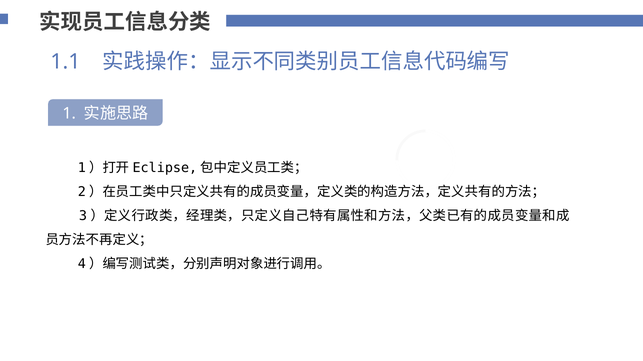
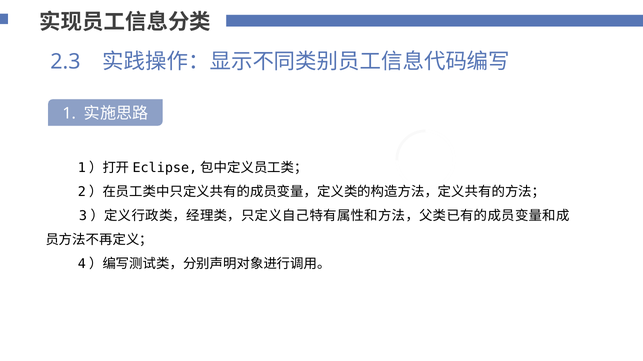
1.1: 1.1 -> 2.3
